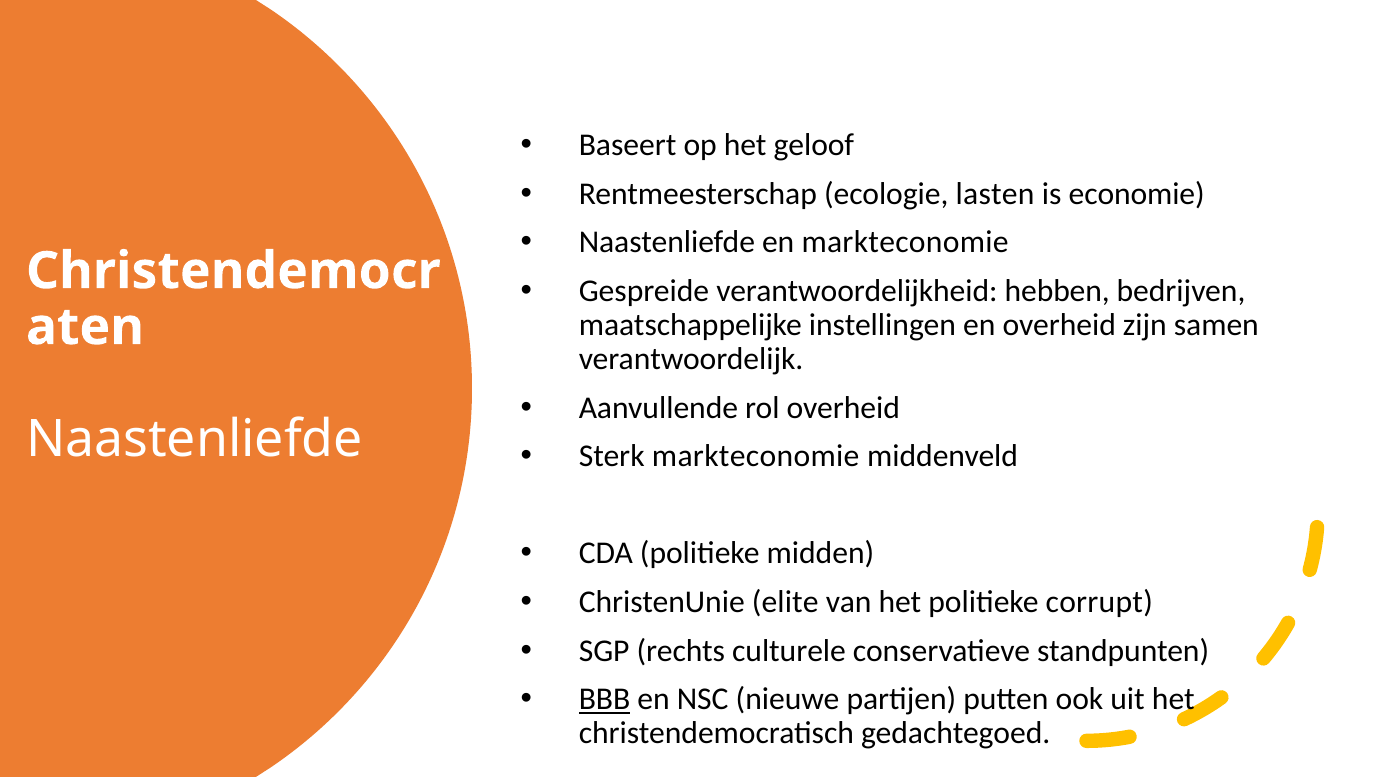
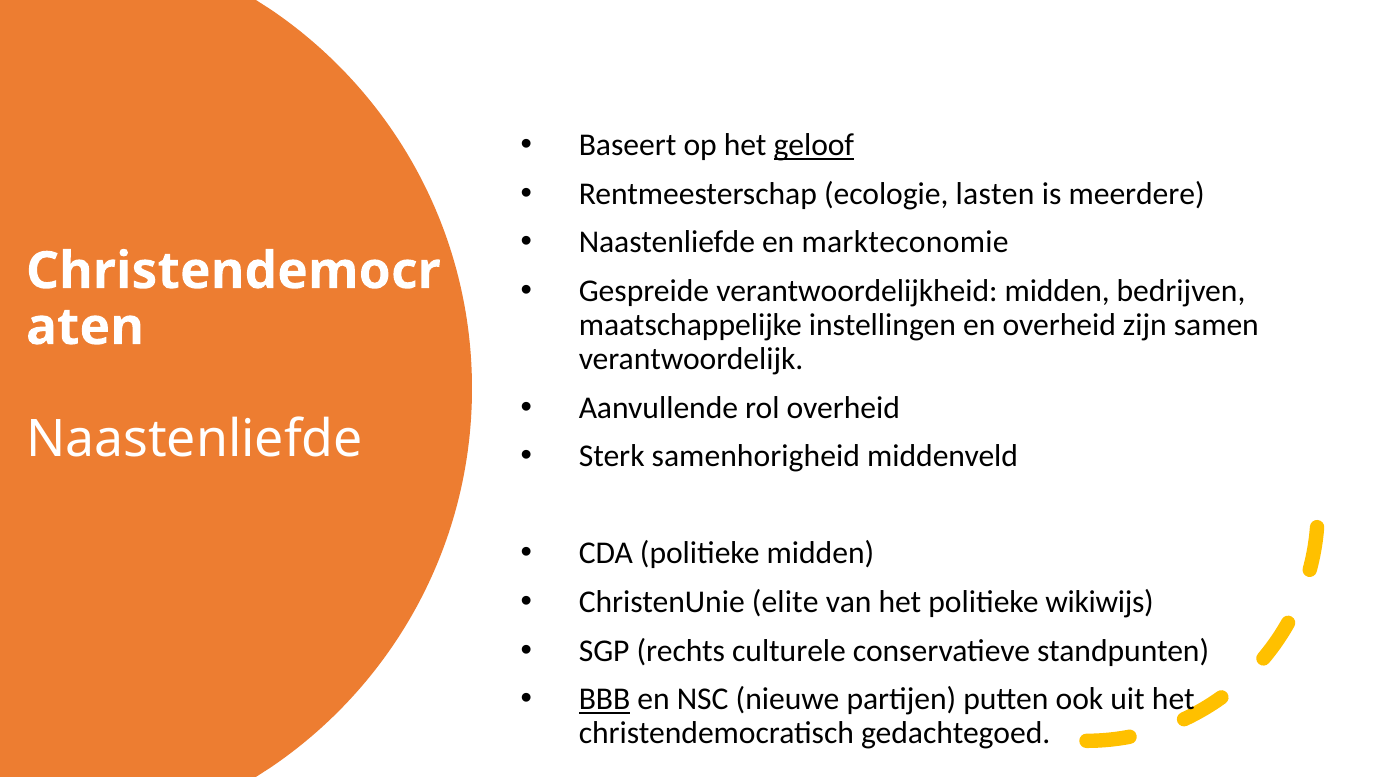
geloof underline: none -> present
economie: economie -> meerdere
verantwoordelijkheid hebben: hebben -> midden
Sterk markteconomie: markteconomie -> samenhorigheid
corrupt: corrupt -> wikiwijs
